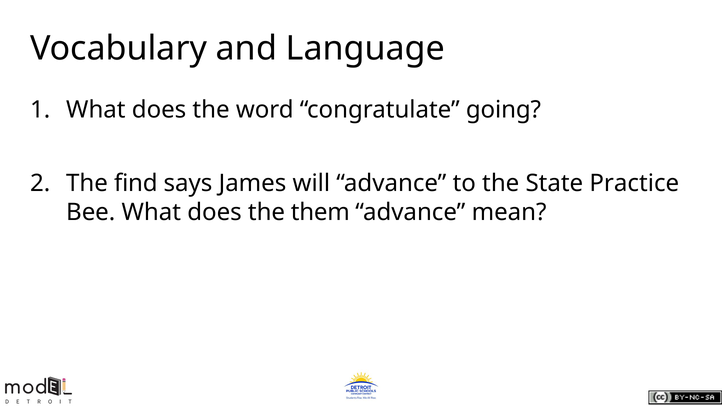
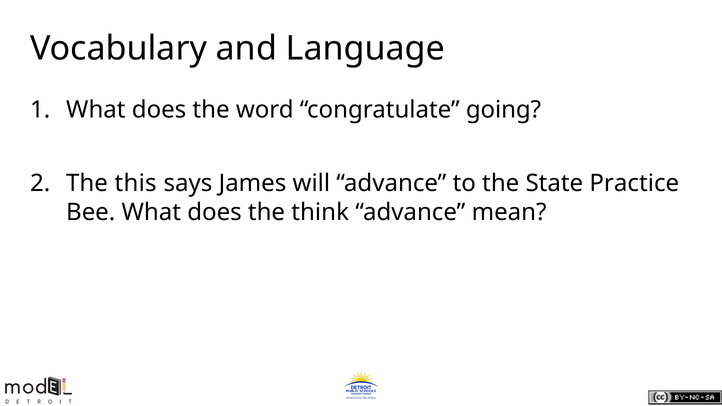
find: find -> this
them: them -> think
